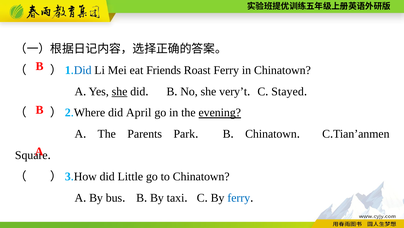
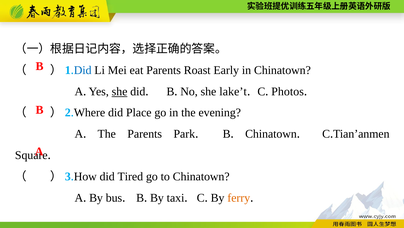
eat Friends: Friends -> Parents
Roast Ferry: Ferry -> Early
very’t: very’t -> lake’t
Stayed: Stayed -> Photos
April: April -> Place
evening underline: present -> none
Little: Little -> Tired
ferry at (239, 197) colour: blue -> orange
